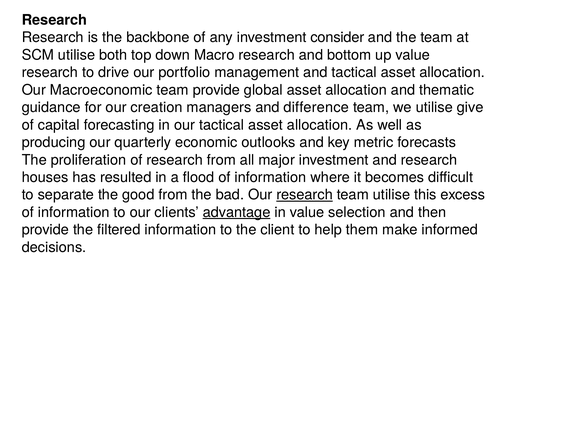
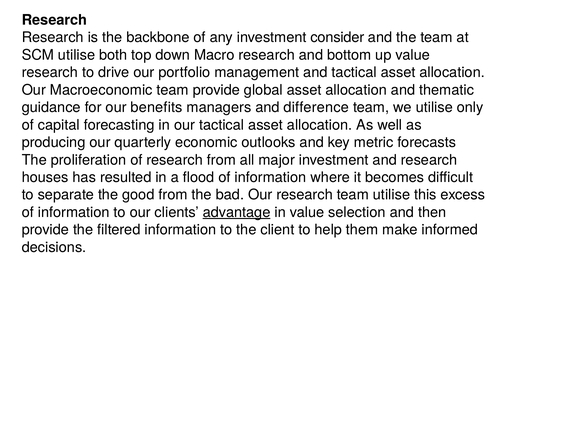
creation: creation -> benefits
give: give -> only
research at (305, 195) underline: present -> none
